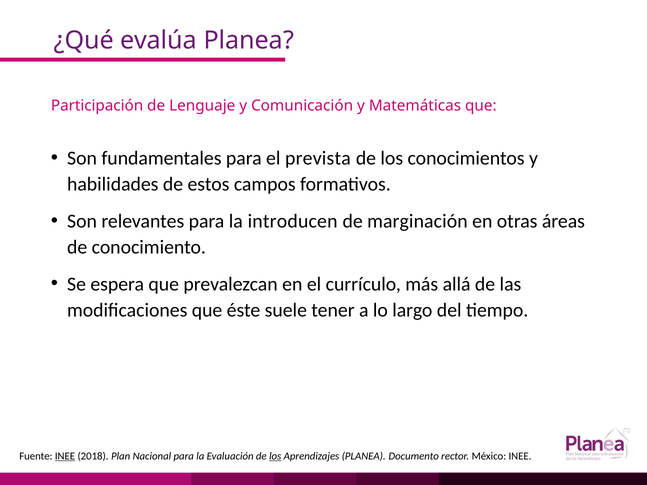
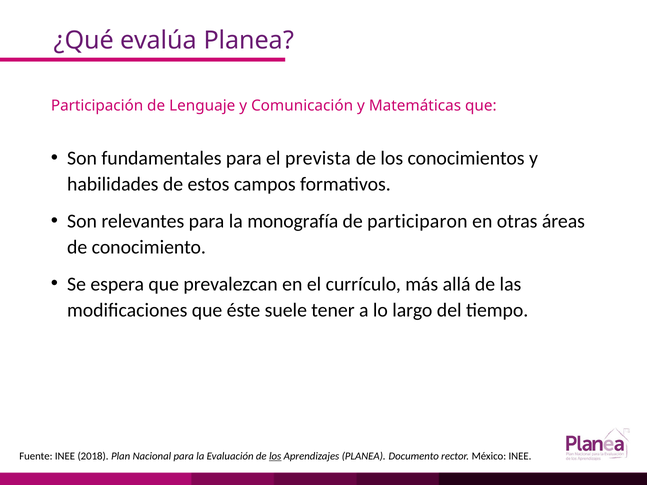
introducen: introducen -> monografía
marginación: marginación -> participaron
INEE at (65, 456) underline: present -> none
